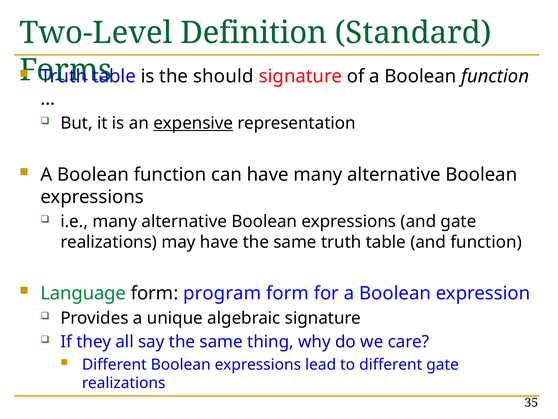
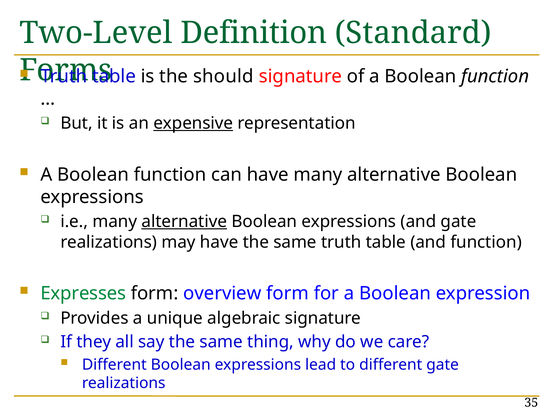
alternative at (184, 221) underline: none -> present
Language: Language -> Expresses
program: program -> overview
